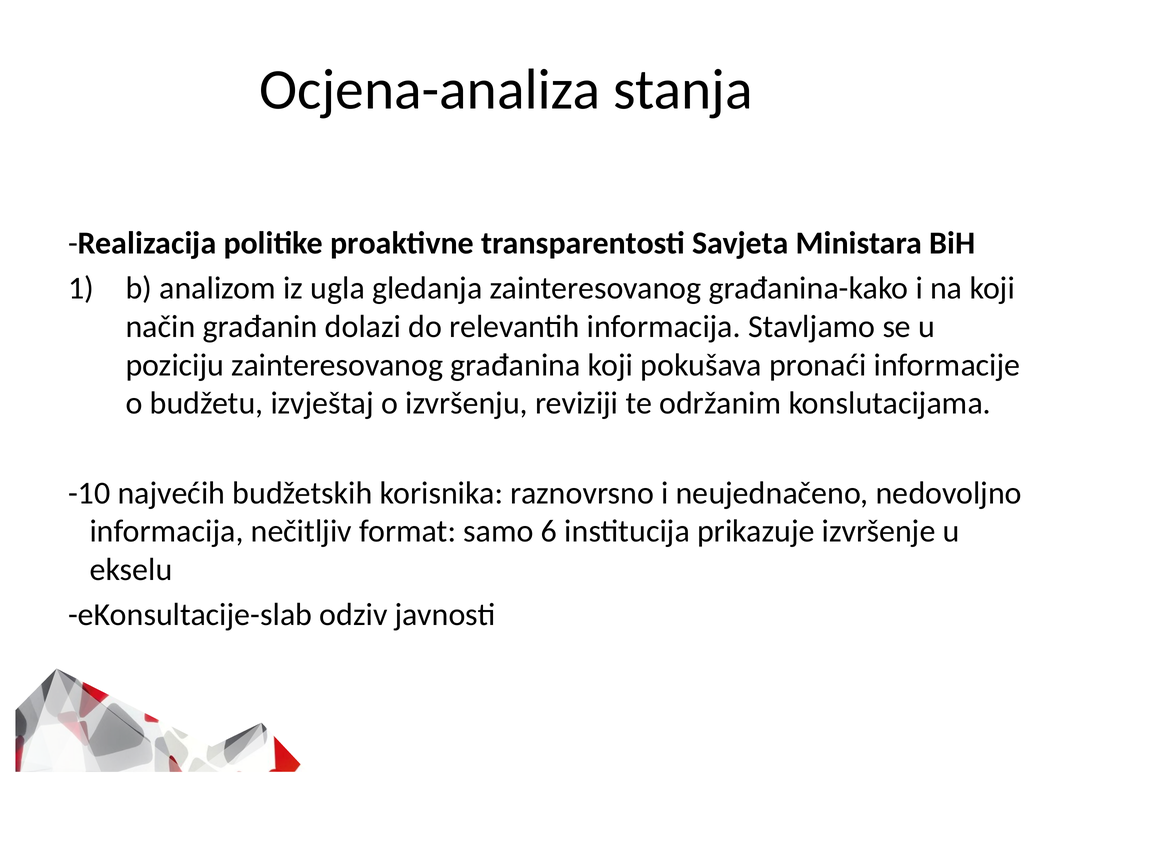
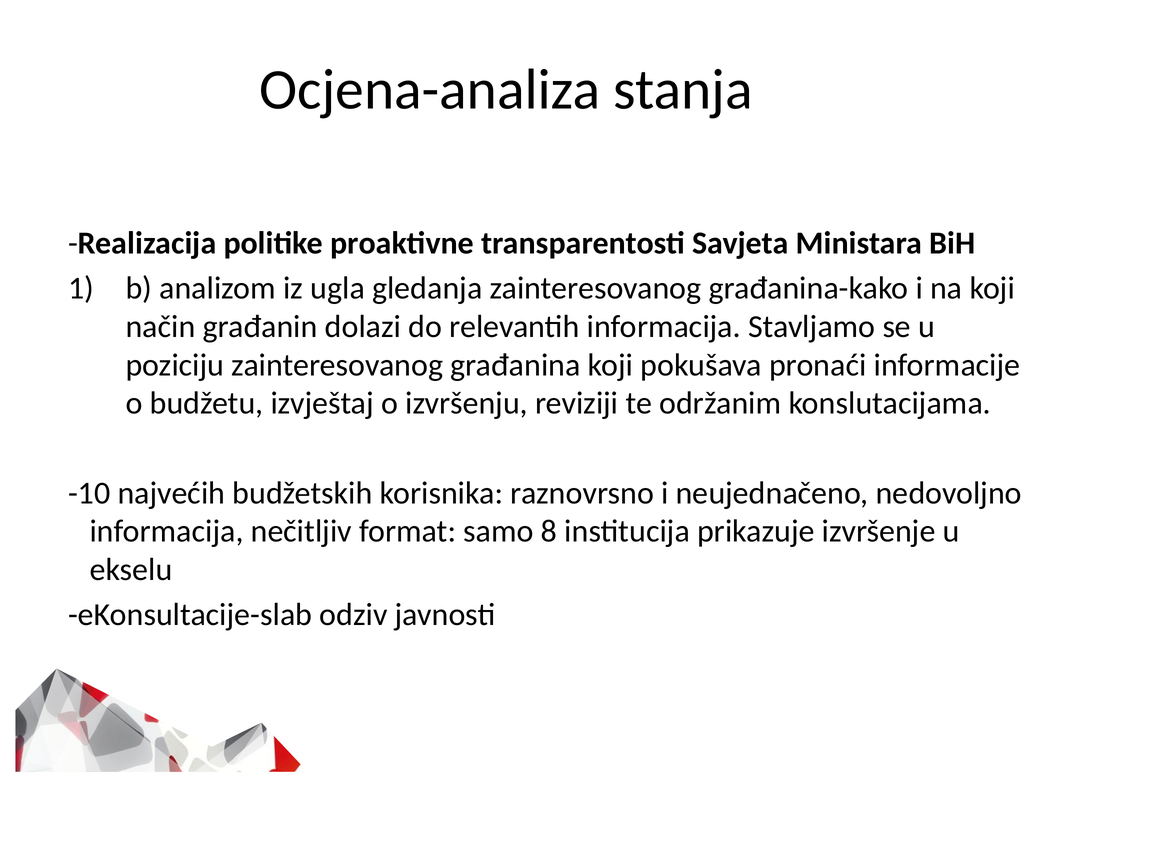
6: 6 -> 8
